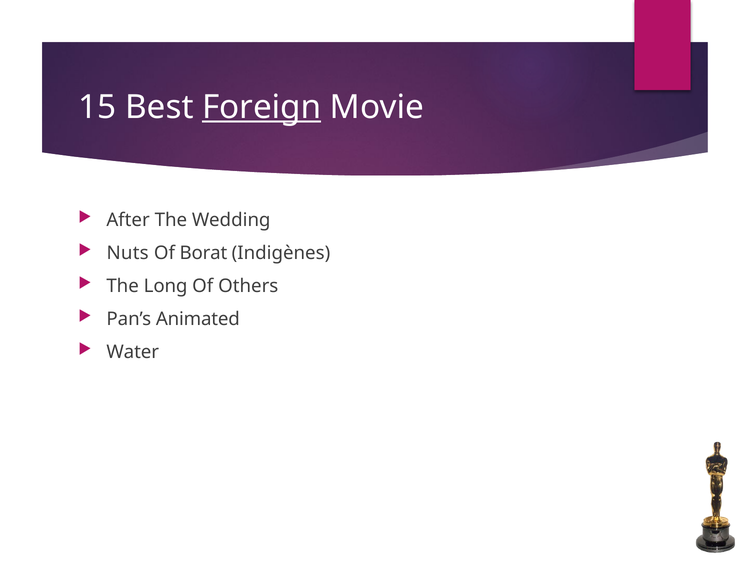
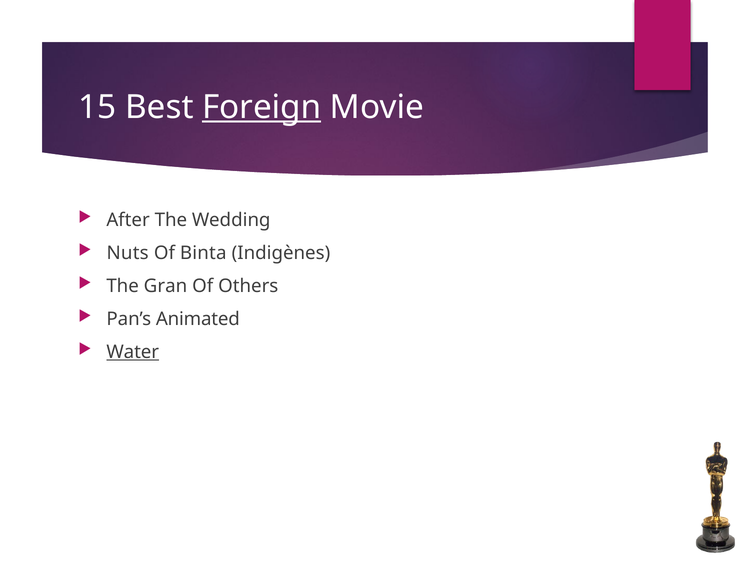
Borat: Borat -> Binta
Long: Long -> Gran
Water underline: none -> present
